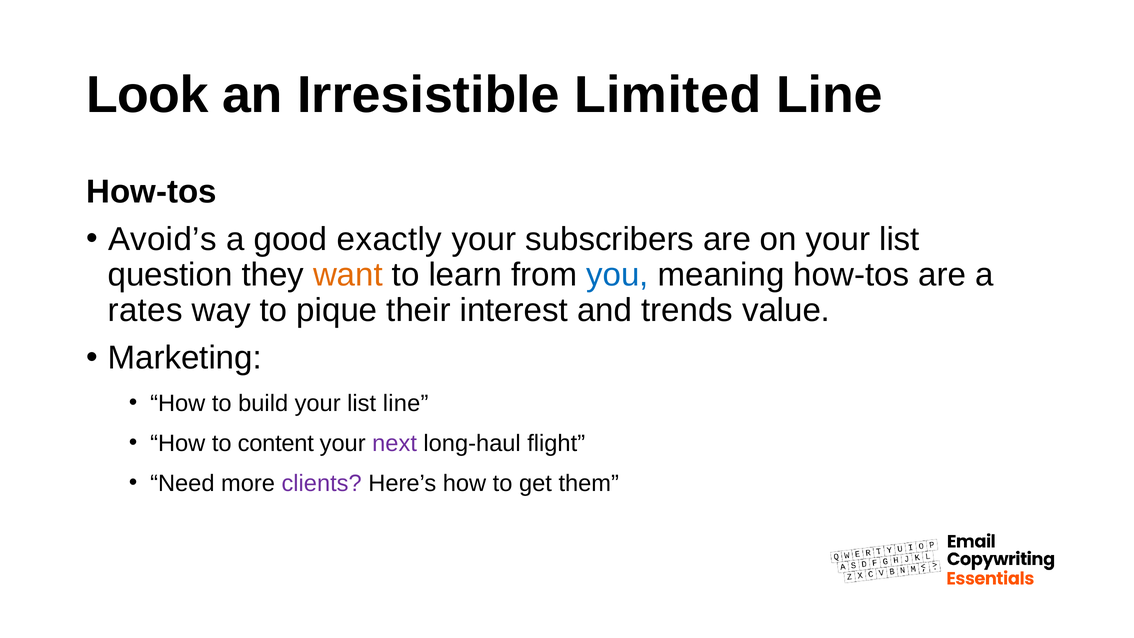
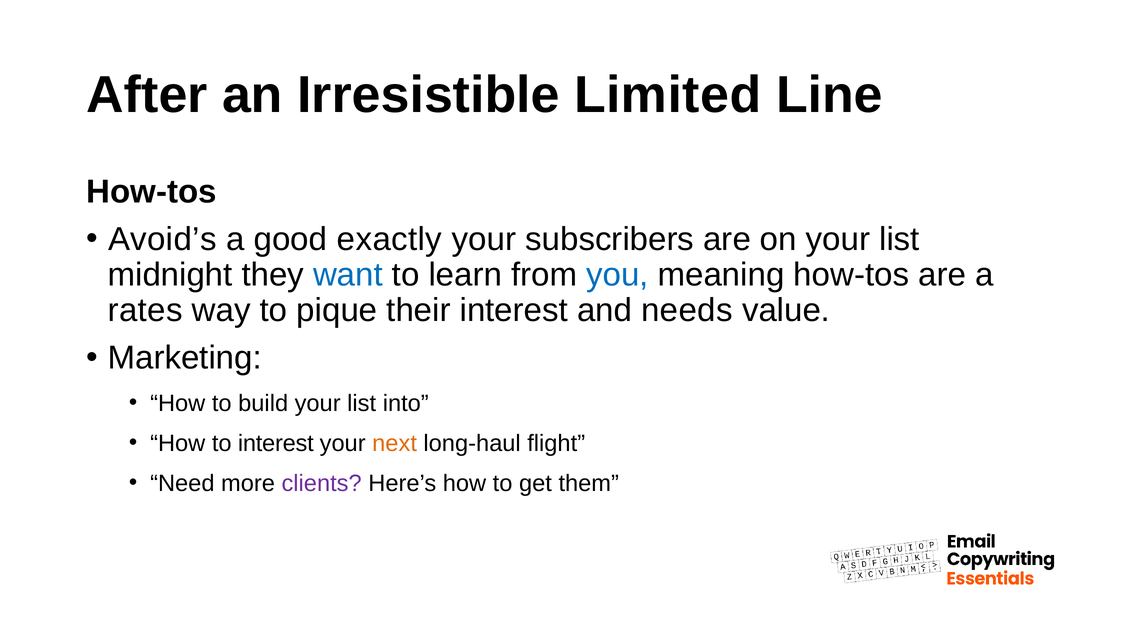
Look: Look -> After
question: question -> midnight
want colour: orange -> blue
trends: trends -> needs
list line: line -> into
to content: content -> interest
next colour: purple -> orange
